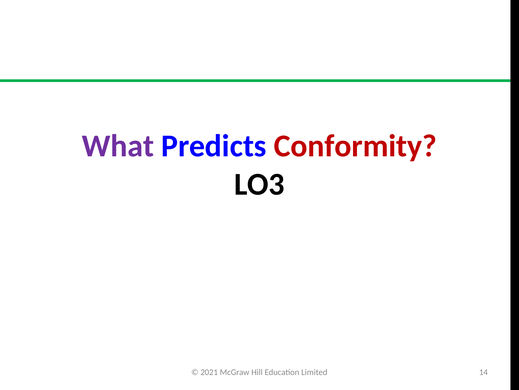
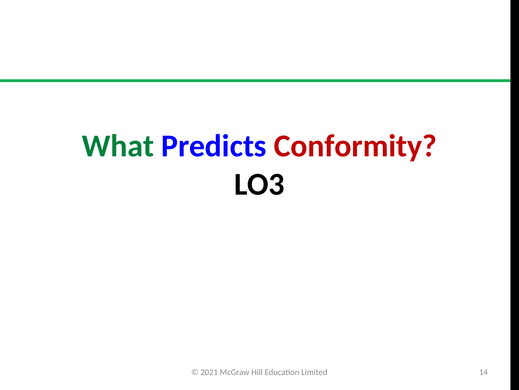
What colour: purple -> green
